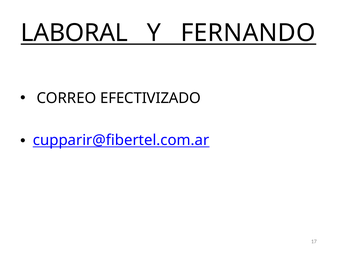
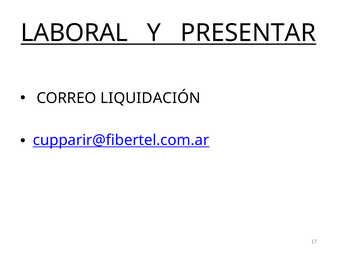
FERNANDO: FERNANDO -> PRESENTAR
EFECTIVIZADO: EFECTIVIZADO -> LIQUIDACIÓN
